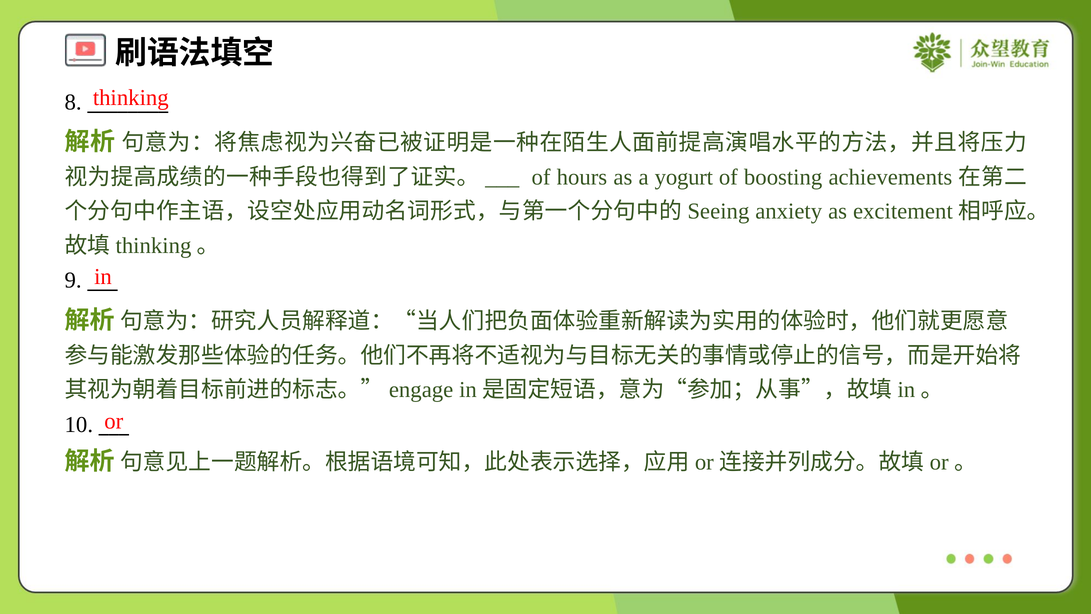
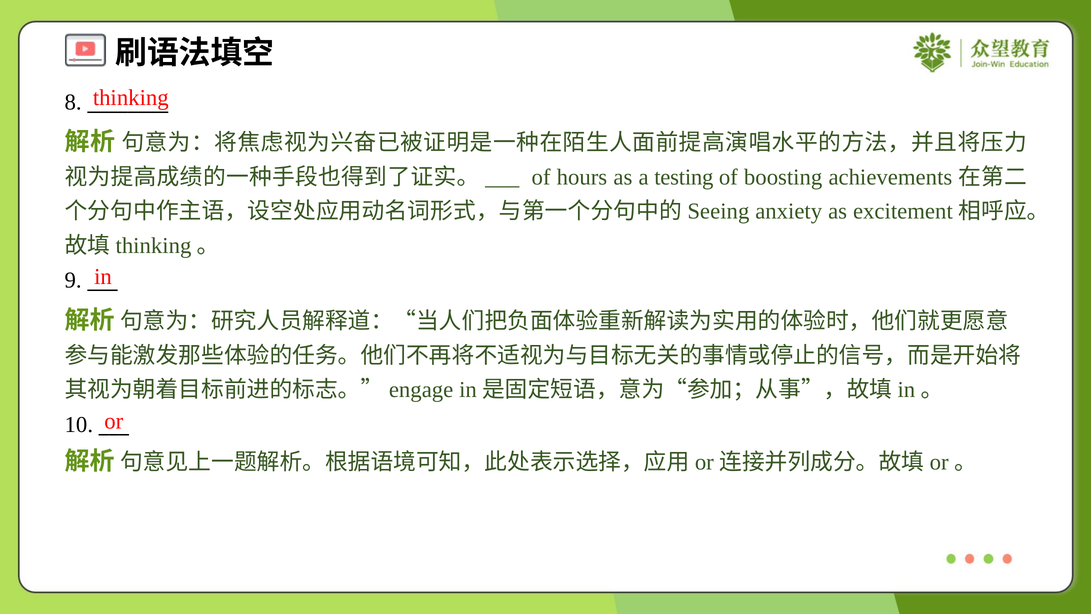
yogurt: yogurt -> testing
